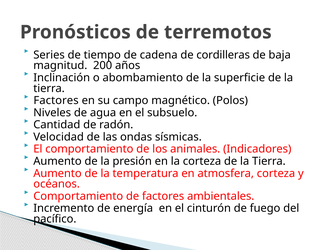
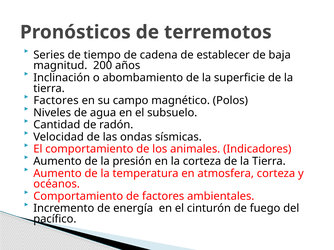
cordilleras: cordilleras -> establecer
